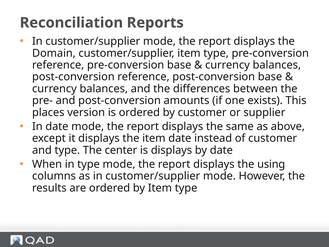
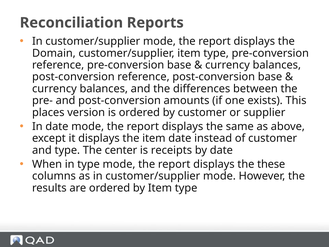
is displays: displays -> receipts
using: using -> these
